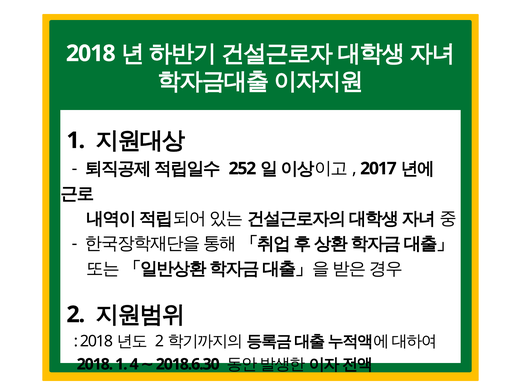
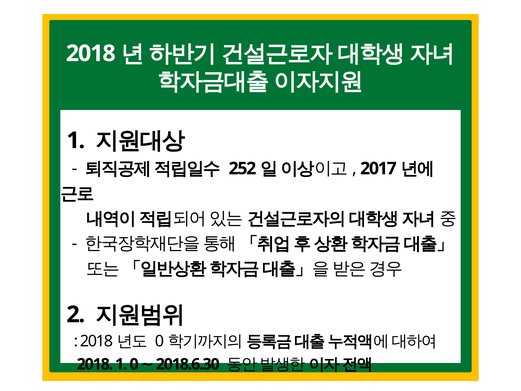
2 at (159, 341): 2 -> 0
1 4: 4 -> 0
